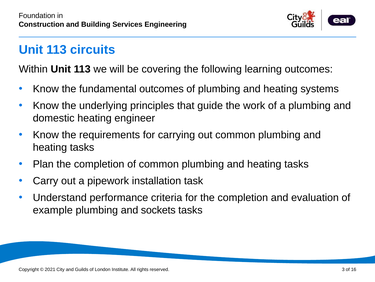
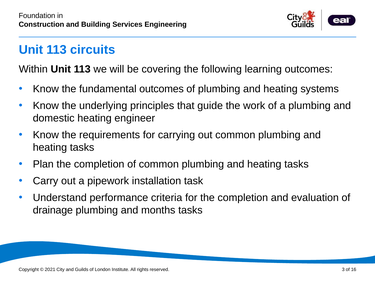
example: example -> drainage
sockets: sockets -> months
